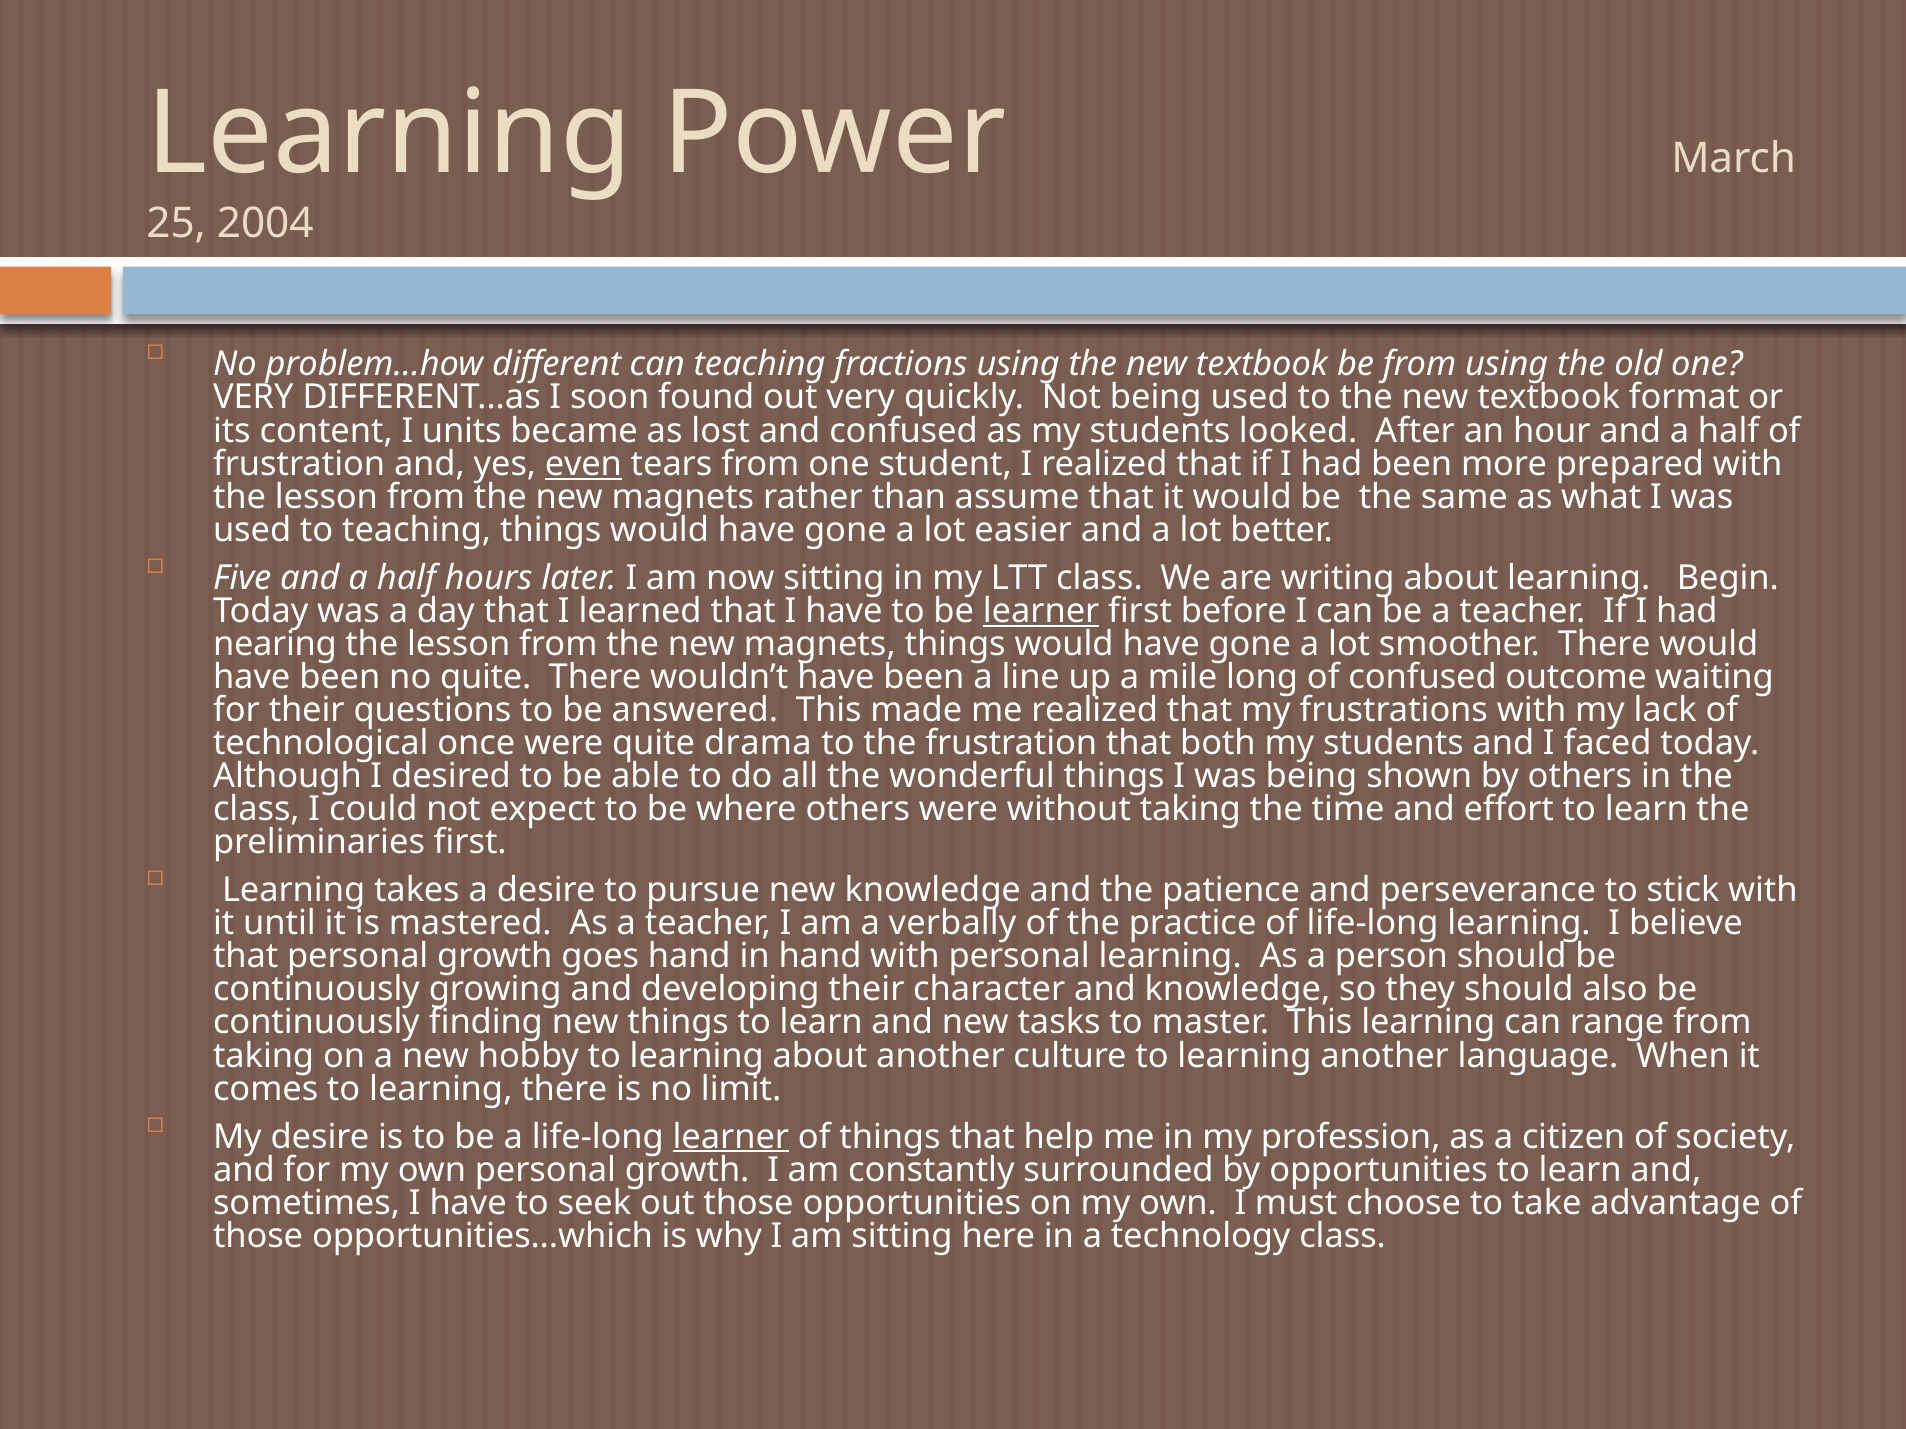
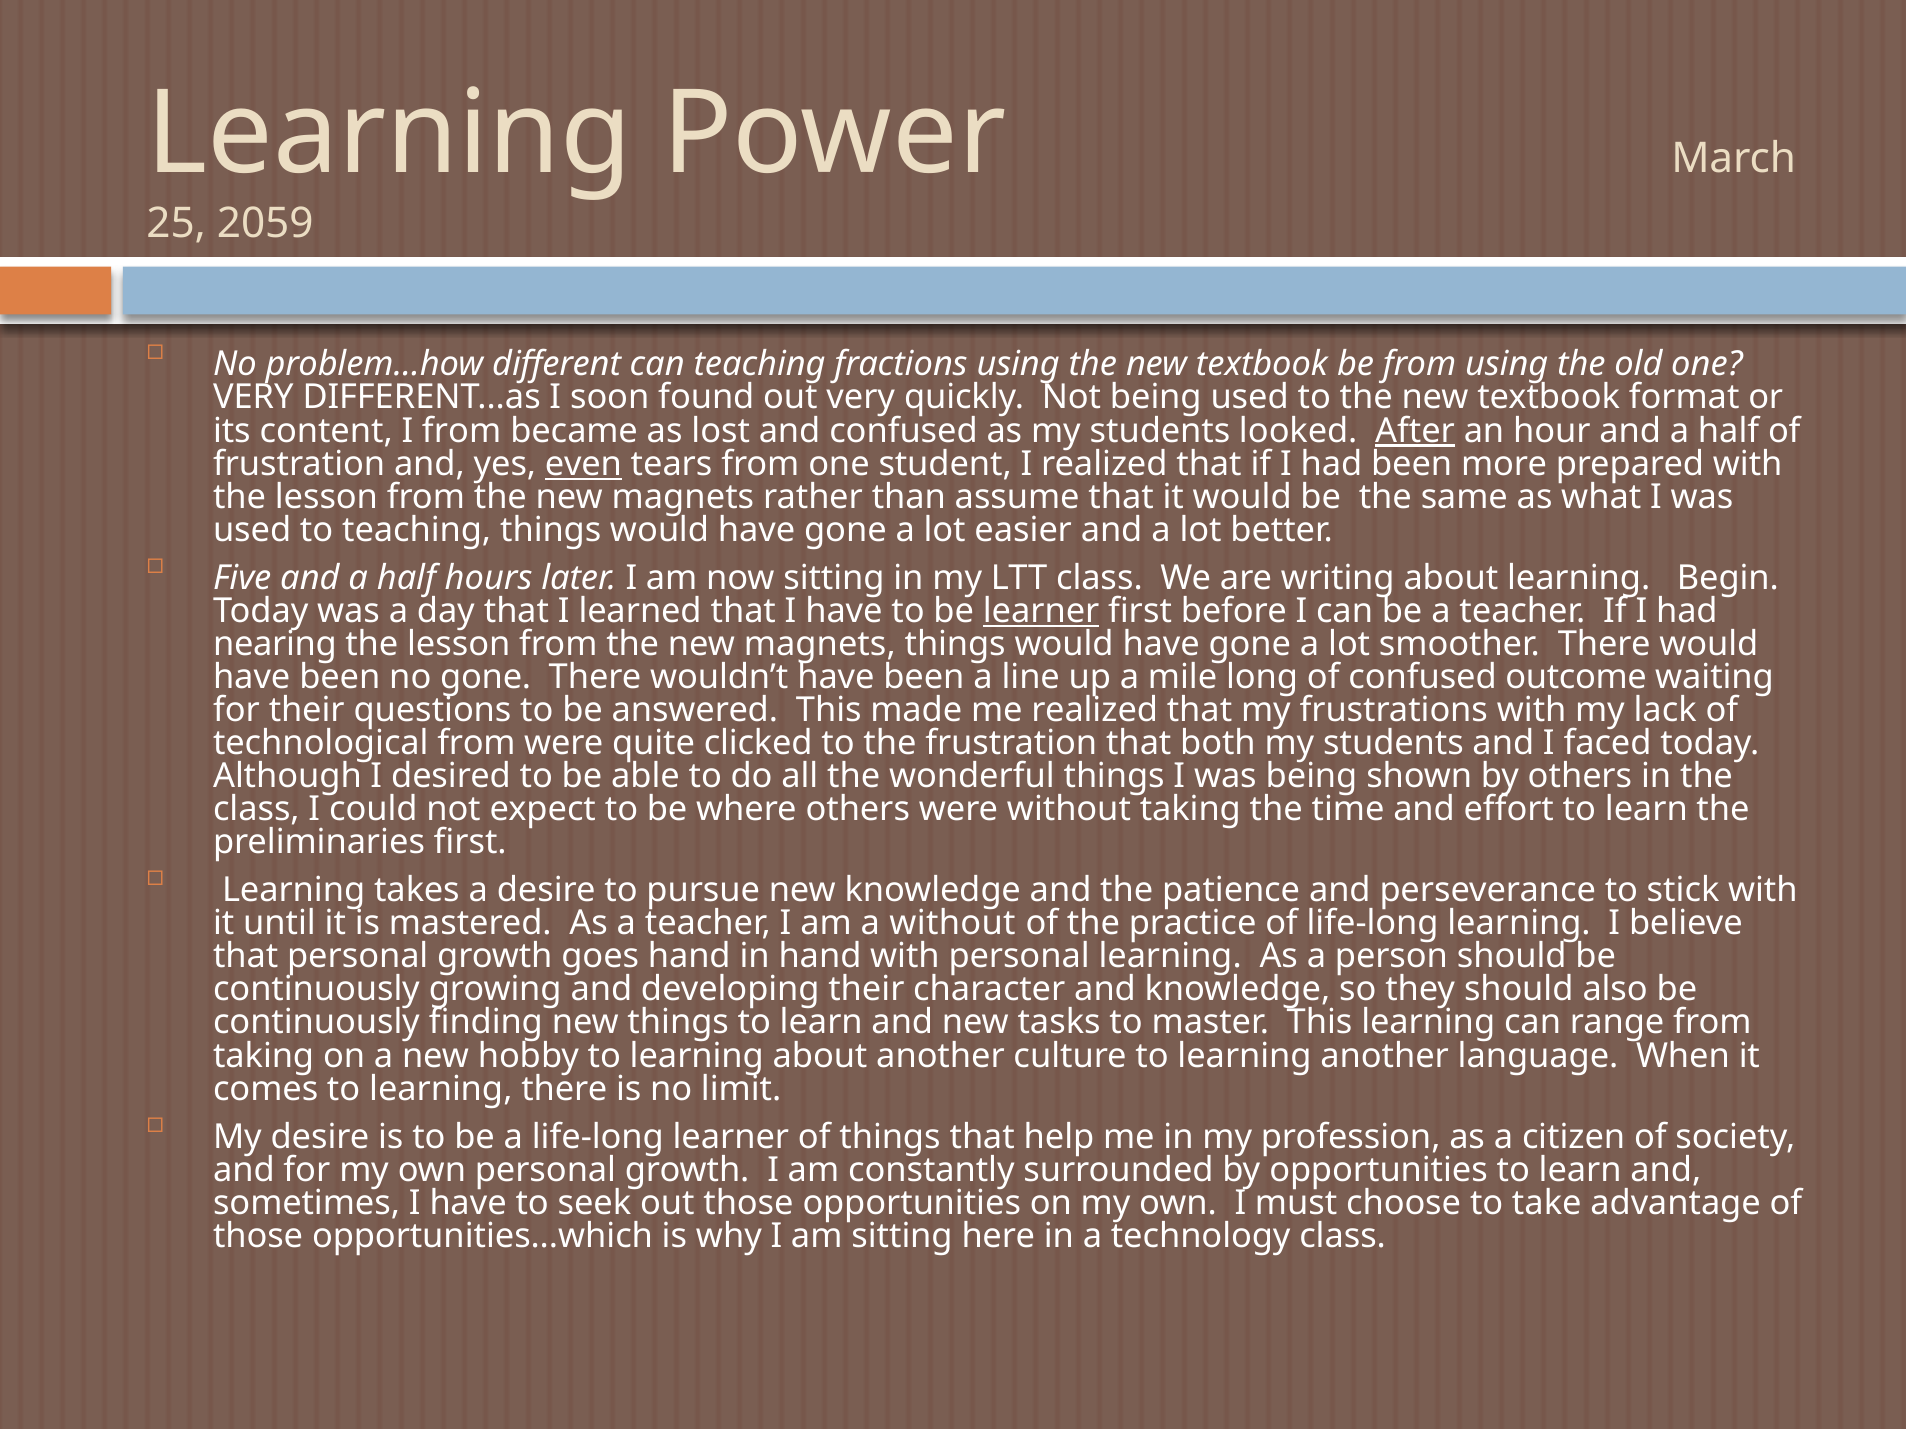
2004: 2004 -> 2059
I units: units -> from
After underline: none -> present
no quite: quite -> gone
technological once: once -> from
drama: drama -> clicked
a verbally: verbally -> without
learner at (731, 1137) underline: present -> none
